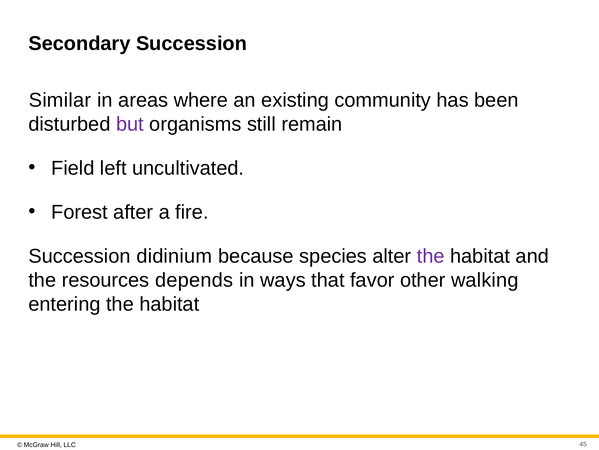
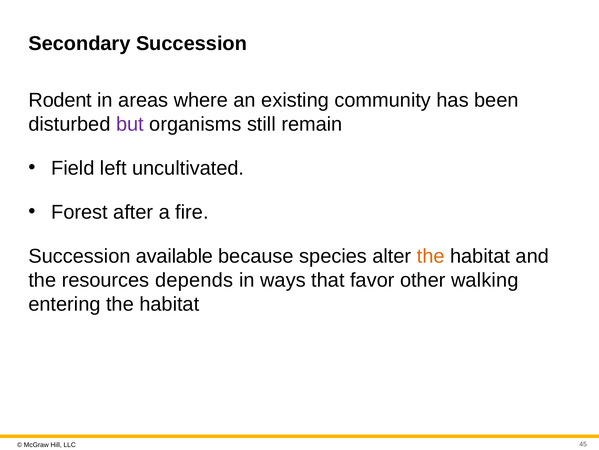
Similar: Similar -> Rodent
didinium: didinium -> available
the at (431, 256) colour: purple -> orange
